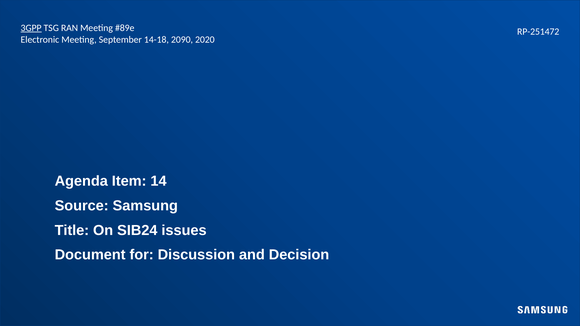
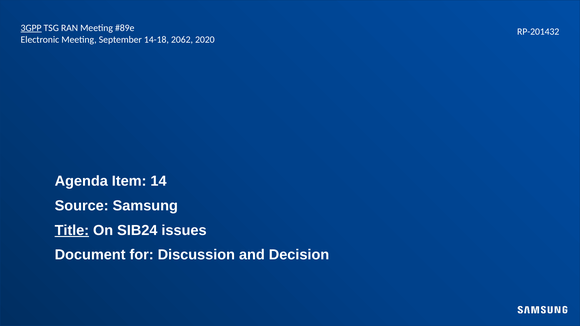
RP-251472: RP-251472 -> RP-201432
2090: 2090 -> 2062
Title underline: none -> present
